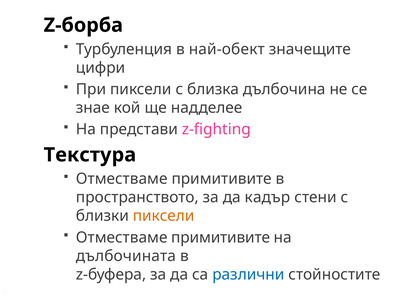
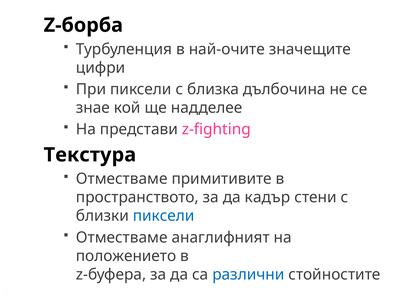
най-обект: най-обект -> най-очите
пиксели at (164, 216) colour: orange -> blue
примитивите at (221, 237): примитивите -> анаглифният
дълбочината: дълбочината -> положението
